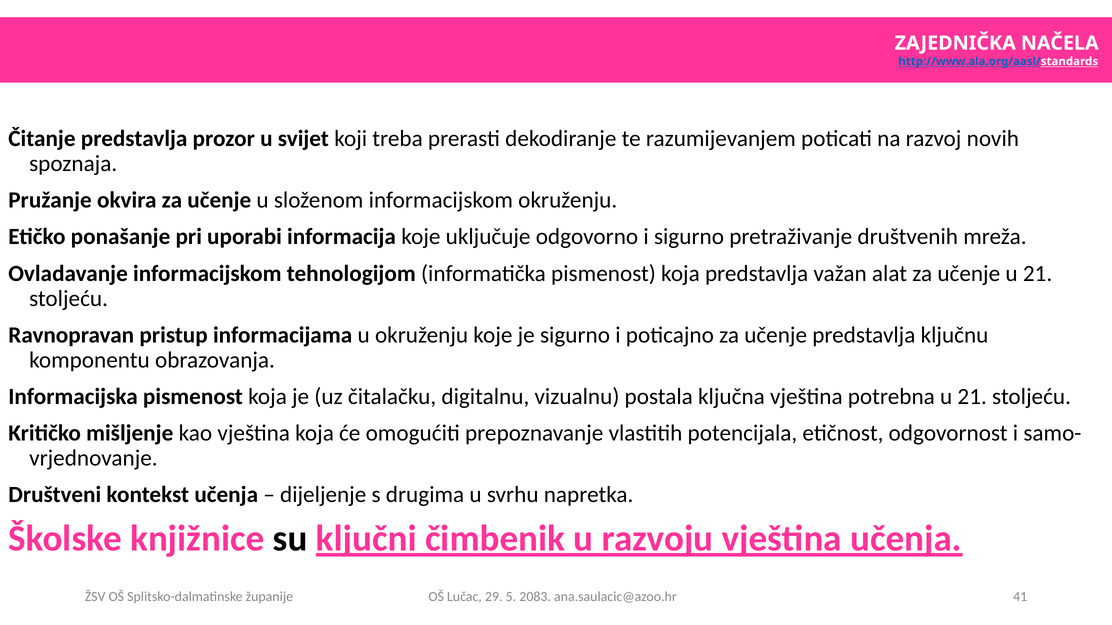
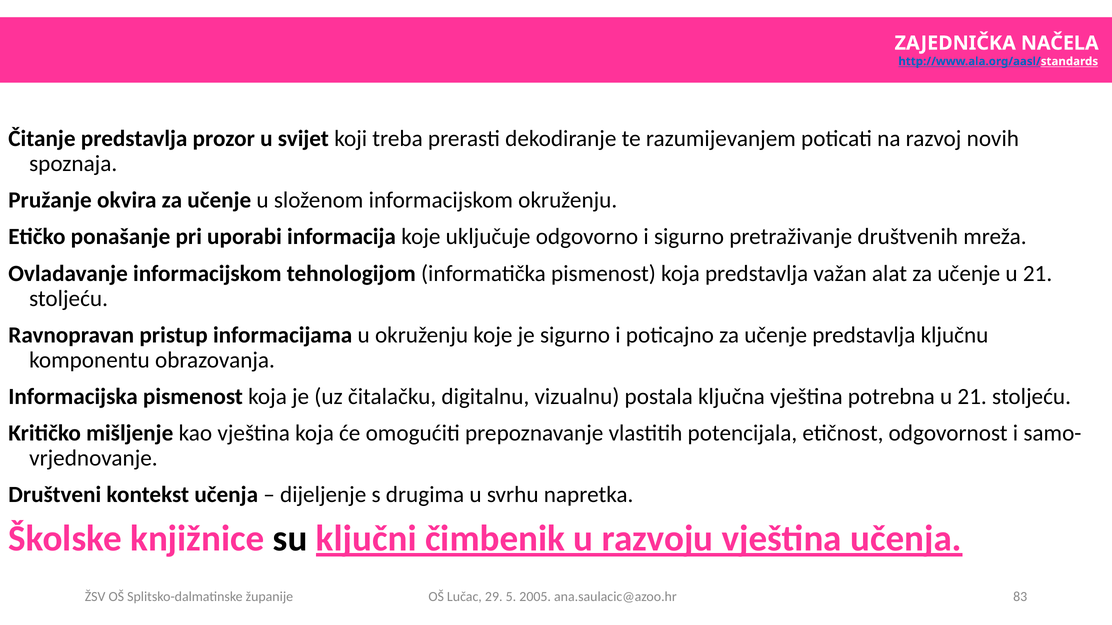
2083: 2083 -> 2005
41: 41 -> 83
